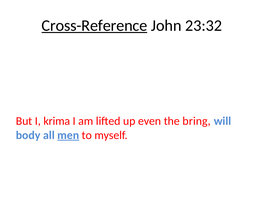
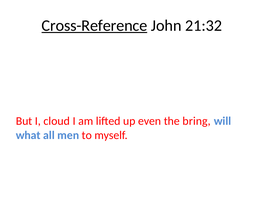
23:32: 23:32 -> 21:32
krima: krima -> cloud
body: body -> what
men underline: present -> none
